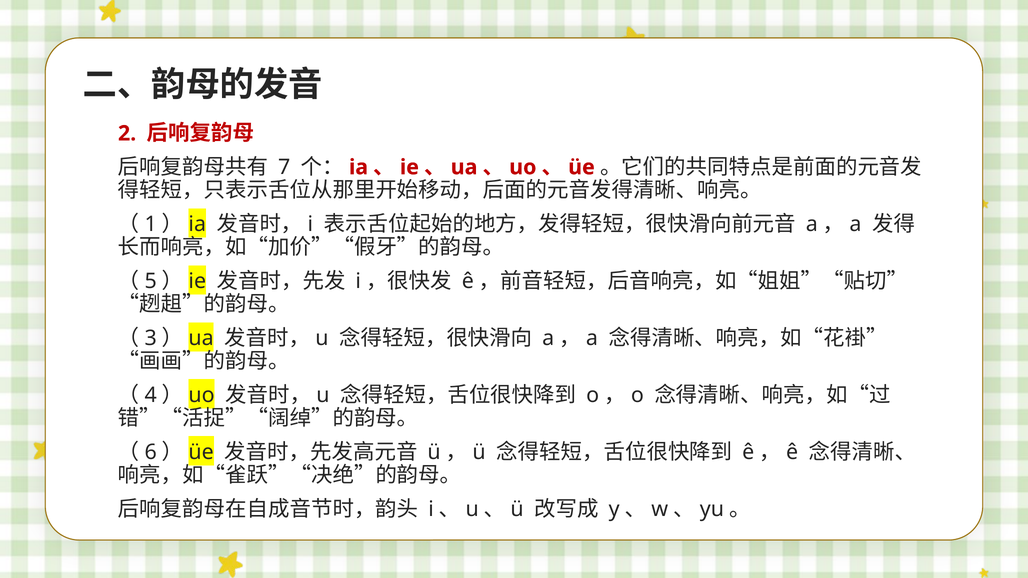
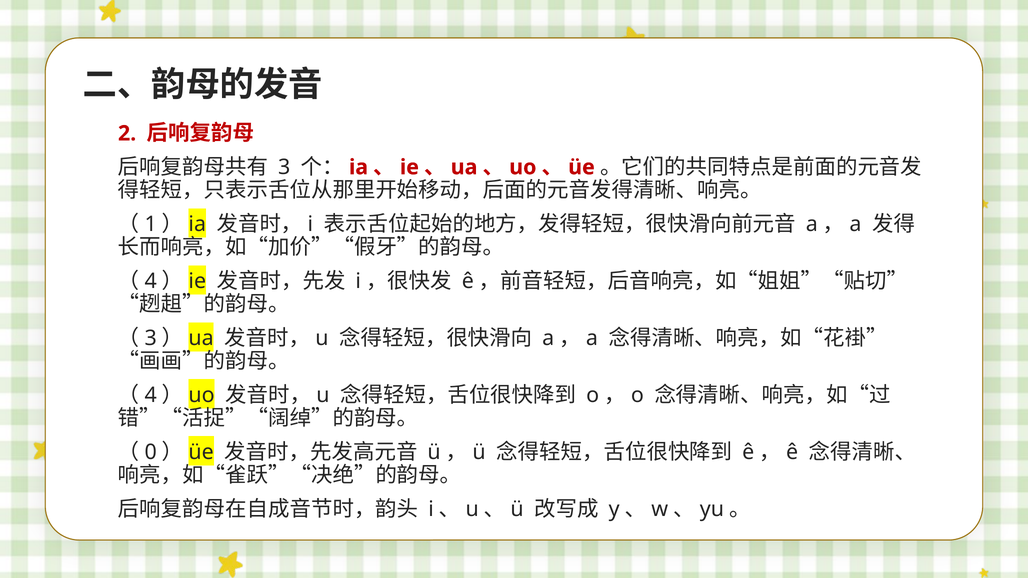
7 at (284, 167): 7 -> 3
5 at (151, 281): 5 -> 4
6: 6 -> 0
